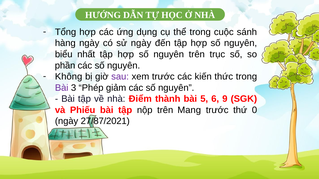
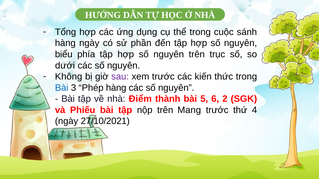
sử ngày: ngày -> phần
nhất: nhất -> phía
phần: phần -> dưới
Bài at (62, 88) colour: purple -> blue
Phép giảm: giảm -> hàng
9: 9 -> 2
0: 0 -> 4
27/87/2021: 27/87/2021 -> 27/10/2021
